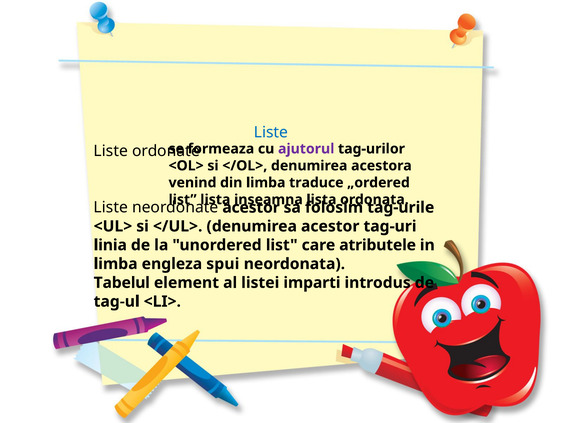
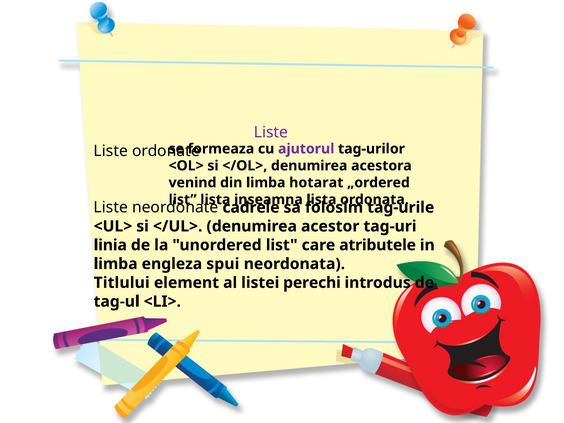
Liste at (271, 132) colour: blue -> purple
traduce: traduce -> hotarat
acestor at (251, 207): acestor -> cadrele
Tabelul: Tabelul -> Titlului
imparti: imparti -> perechi
